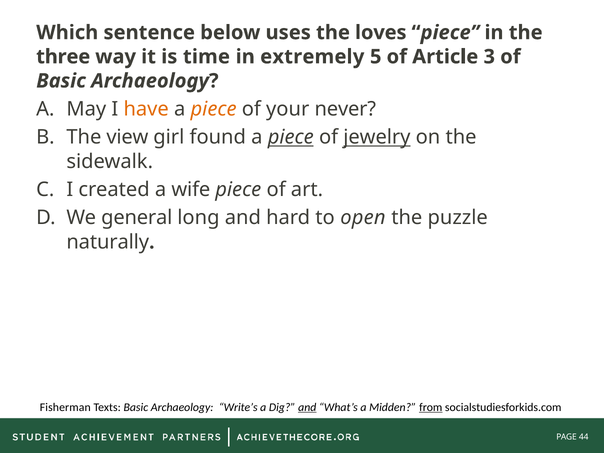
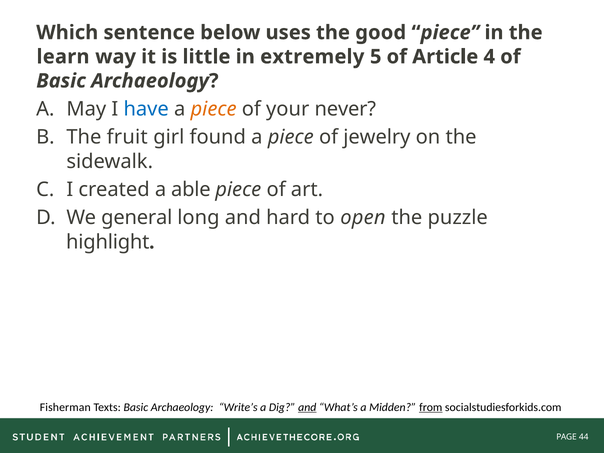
loves: loves -> good
three: three -> learn
time: time -> little
3: 3 -> 4
have colour: orange -> blue
view: view -> fruit
piece at (291, 137) underline: present -> none
jewelry underline: present -> none
wife: wife -> able
naturally: naturally -> highlight
